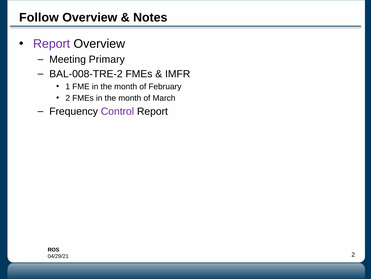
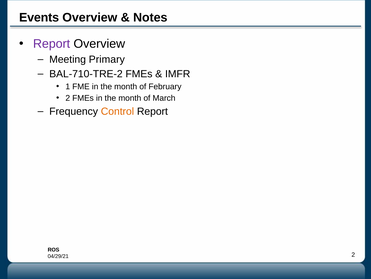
Follow: Follow -> Events
BAL-008-TRE-2: BAL-008-TRE-2 -> BAL-710-TRE-2
Control colour: purple -> orange
